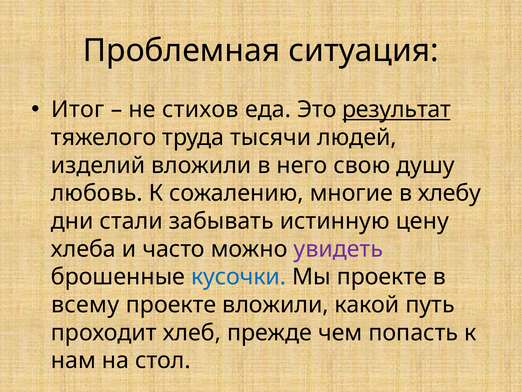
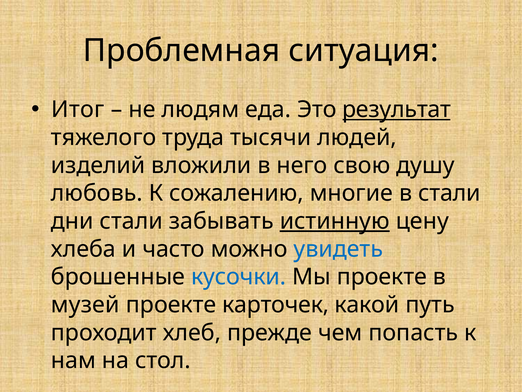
стихов: стихов -> людям
в хлебу: хлебу -> стали
истинную underline: none -> present
увидеть colour: purple -> blue
всему: всему -> музей
проекте вложили: вложили -> карточек
